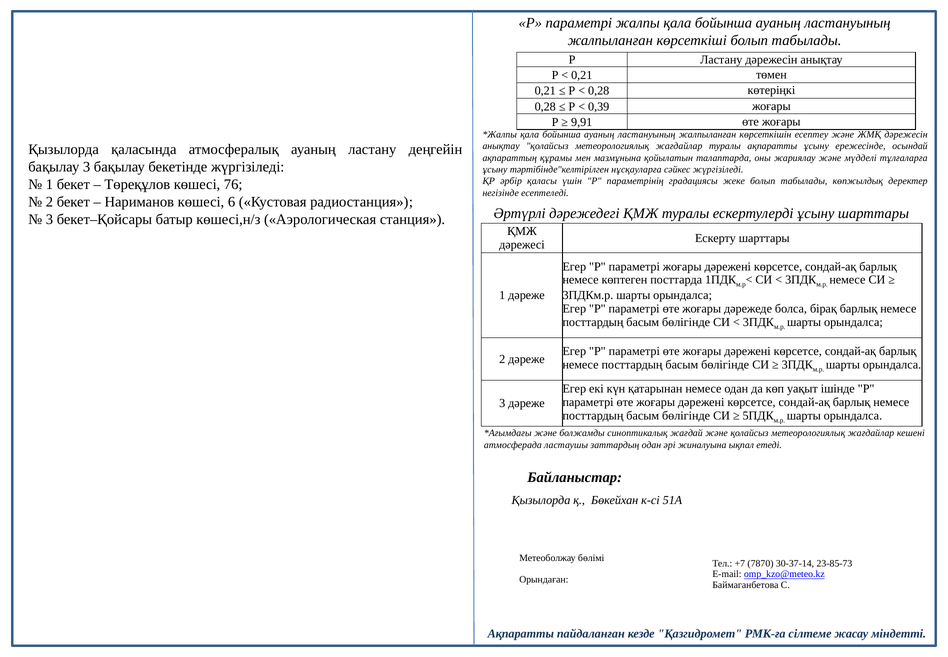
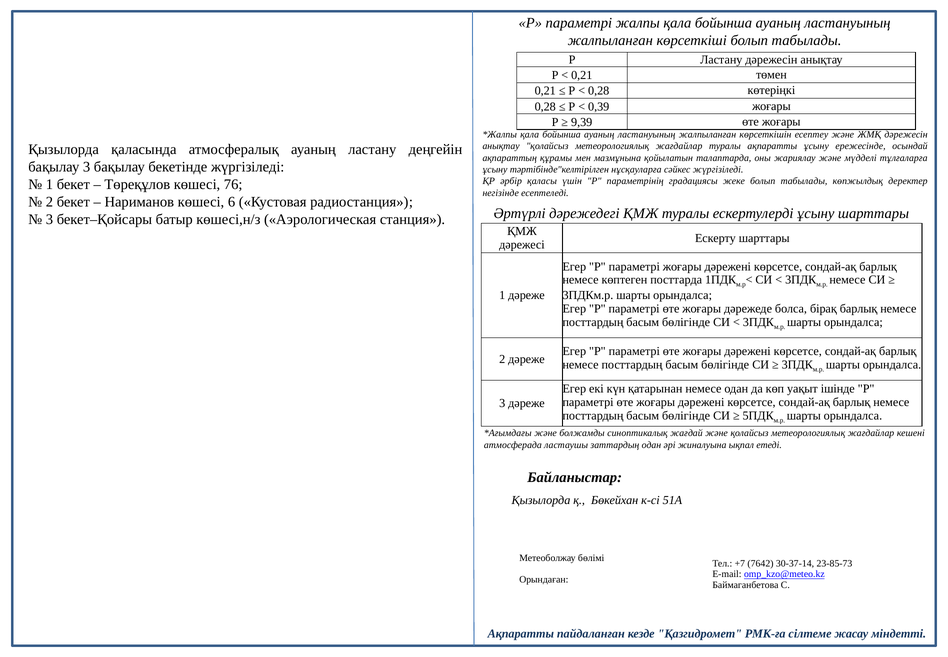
9,91: 9,91 -> 9,39
7870: 7870 -> 7642
